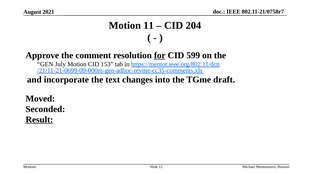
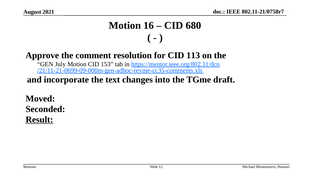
11: 11 -> 16
204: 204 -> 680
for underline: present -> none
599: 599 -> 113
